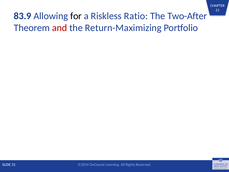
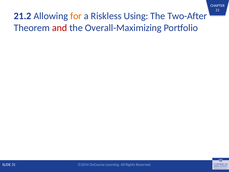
83.9: 83.9 -> 21.2
for colour: black -> orange
Ratio: Ratio -> Using
Return-Maximizing: Return-Maximizing -> Overall-Maximizing
